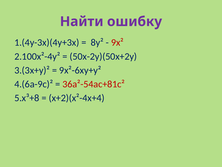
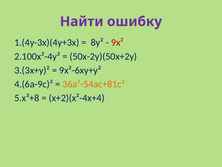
36a²-54ac+81c² colour: red -> orange
